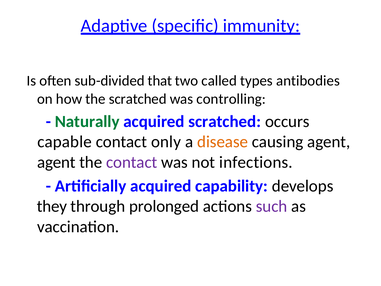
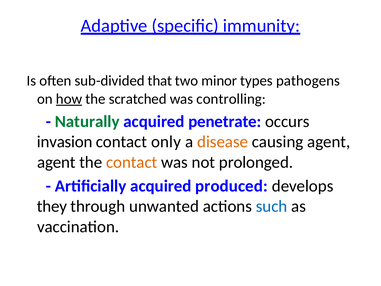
called: called -> minor
antibodies: antibodies -> pathogens
how underline: none -> present
acquired scratched: scratched -> penetrate
capable: capable -> invasion
contact at (132, 162) colour: purple -> orange
infections: infections -> prolonged
capability: capability -> produced
prolonged: prolonged -> unwanted
such colour: purple -> blue
